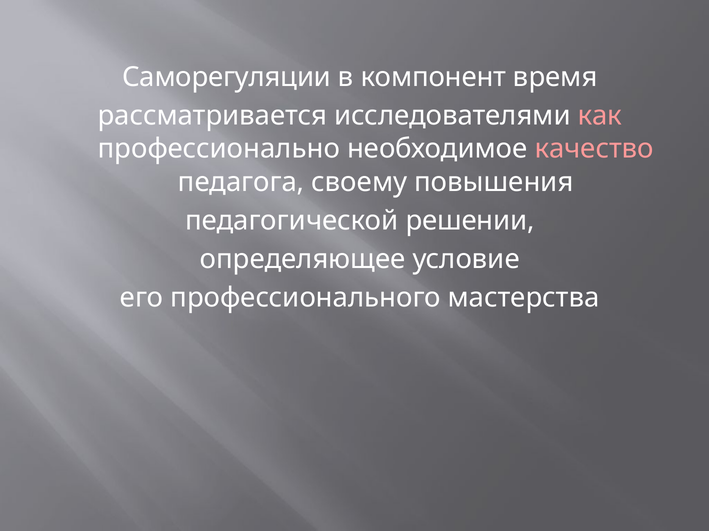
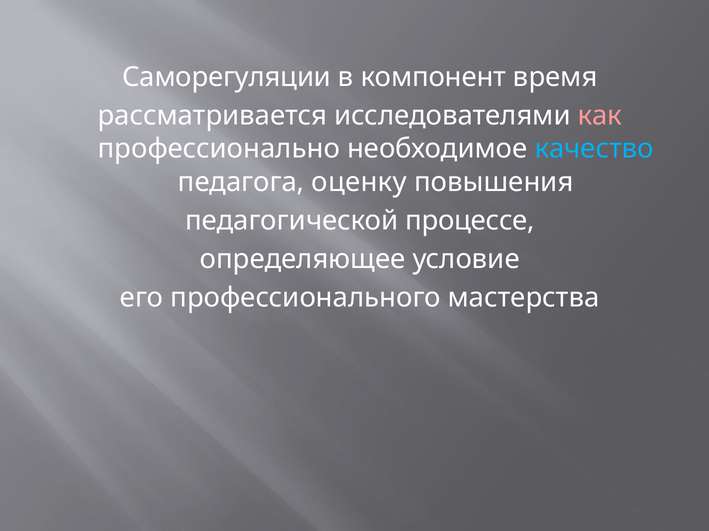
качество colour: pink -> light blue
своему: своему -> оценку
решении: решении -> процессе
